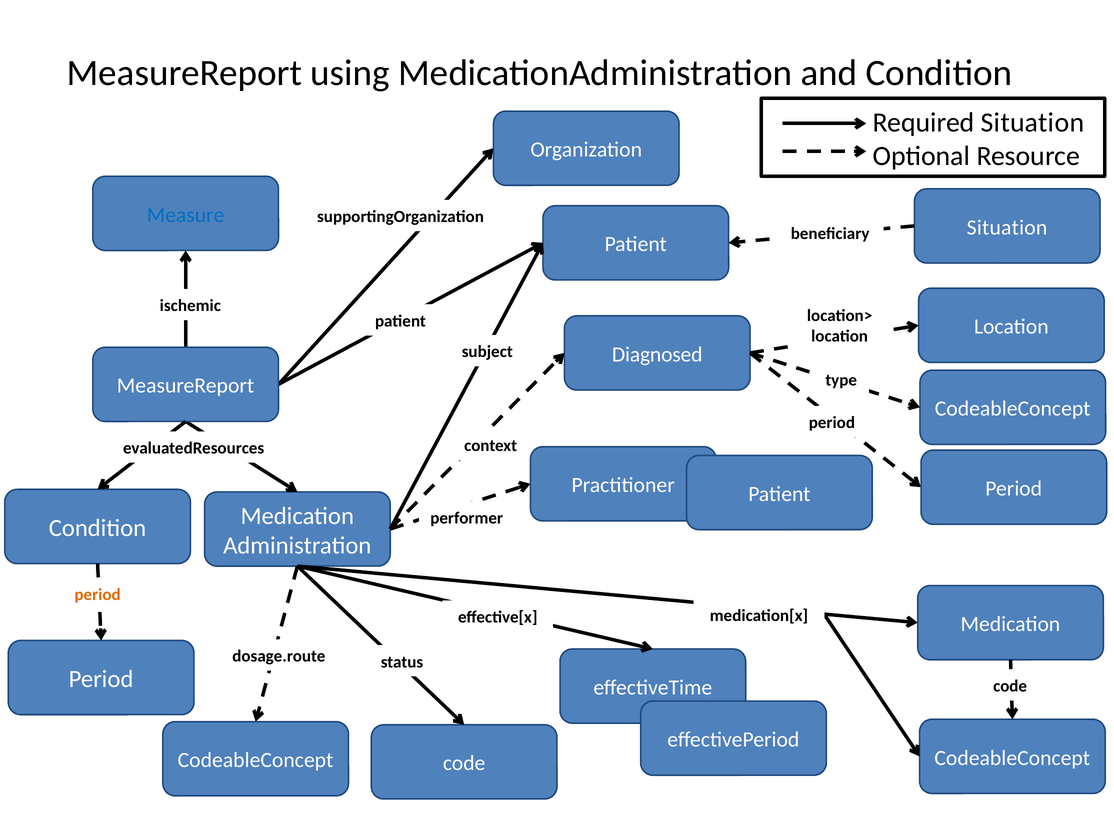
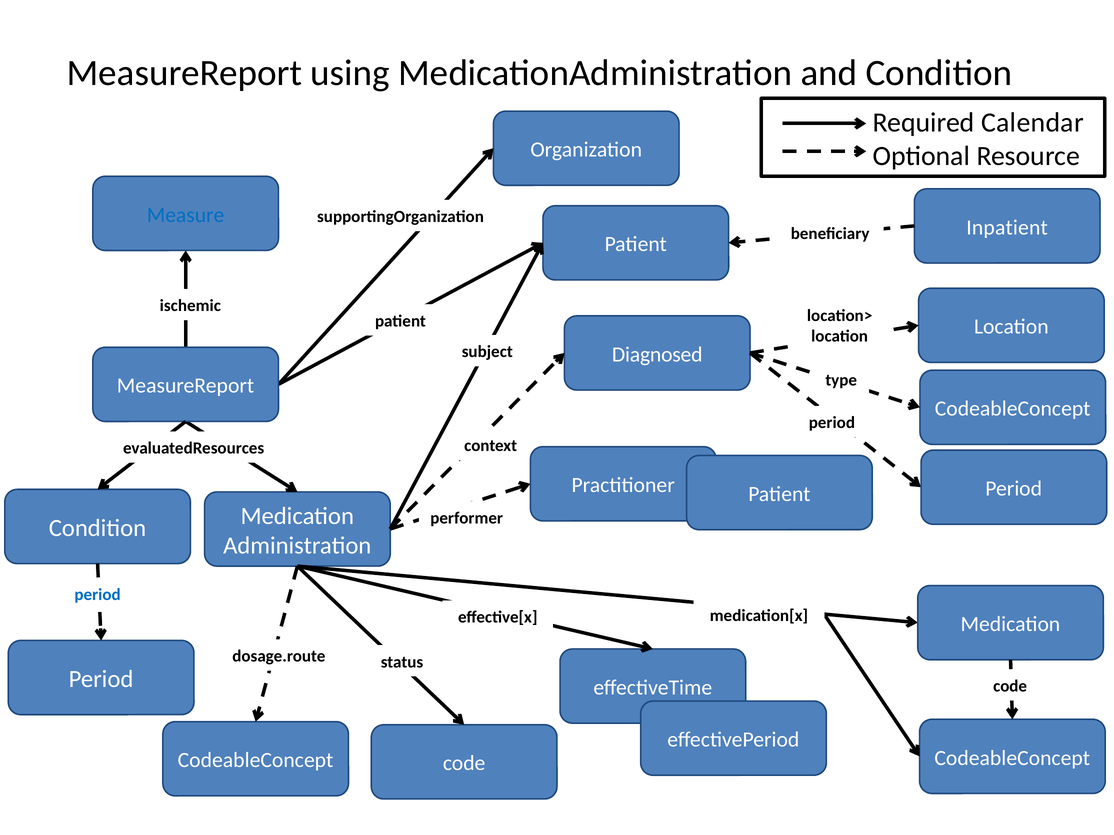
Required Situation: Situation -> Calendar
Situation at (1007, 228): Situation -> Inpatient
period at (98, 595) colour: orange -> blue
